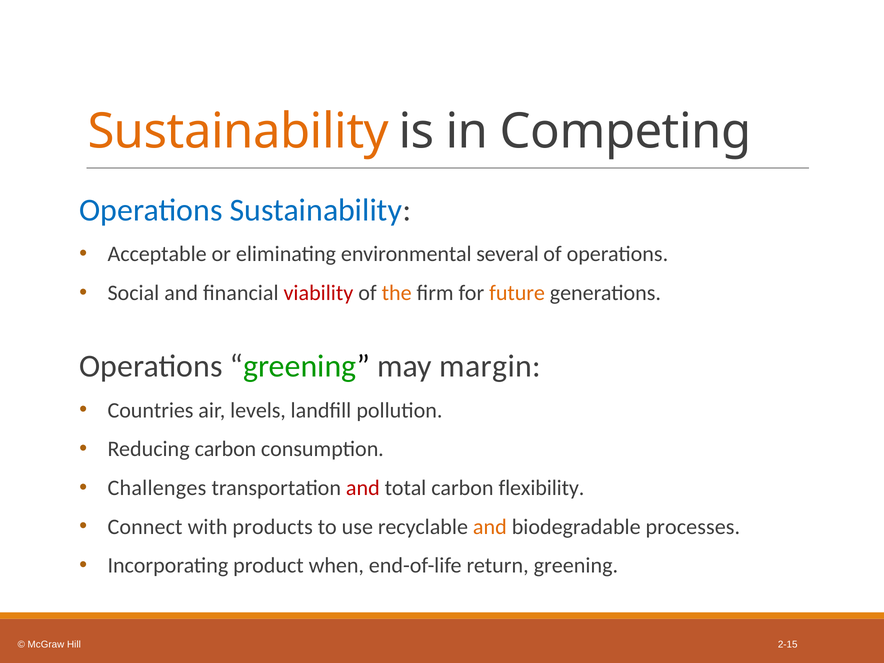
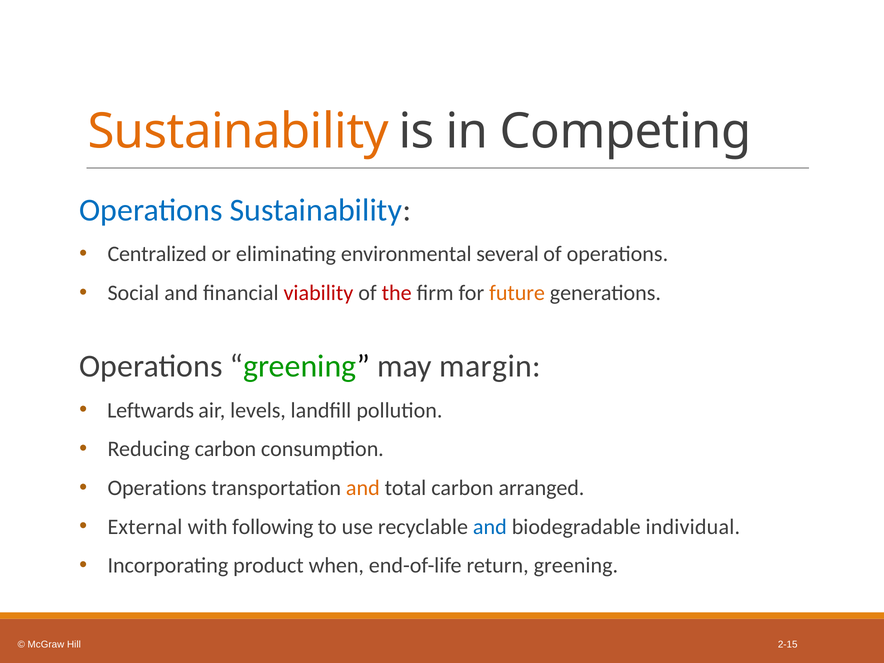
Acceptable: Acceptable -> Centralized
the colour: orange -> red
Countries: Countries -> Leftwards
Challenges at (157, 488): Challenges -> Operations
and at (363, 488) colour: red -> orange
flexibility: flexibility -> arranged
Connect: Connect -> External
products: products -> following
and at (490, 527) colour: orange -> blue
processes: processes -> individual
